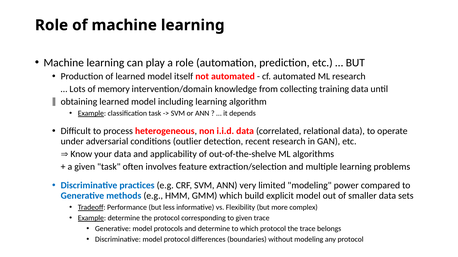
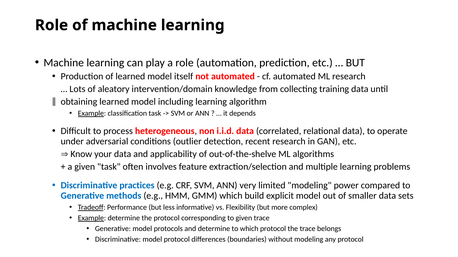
memory: memory -> aleatory
